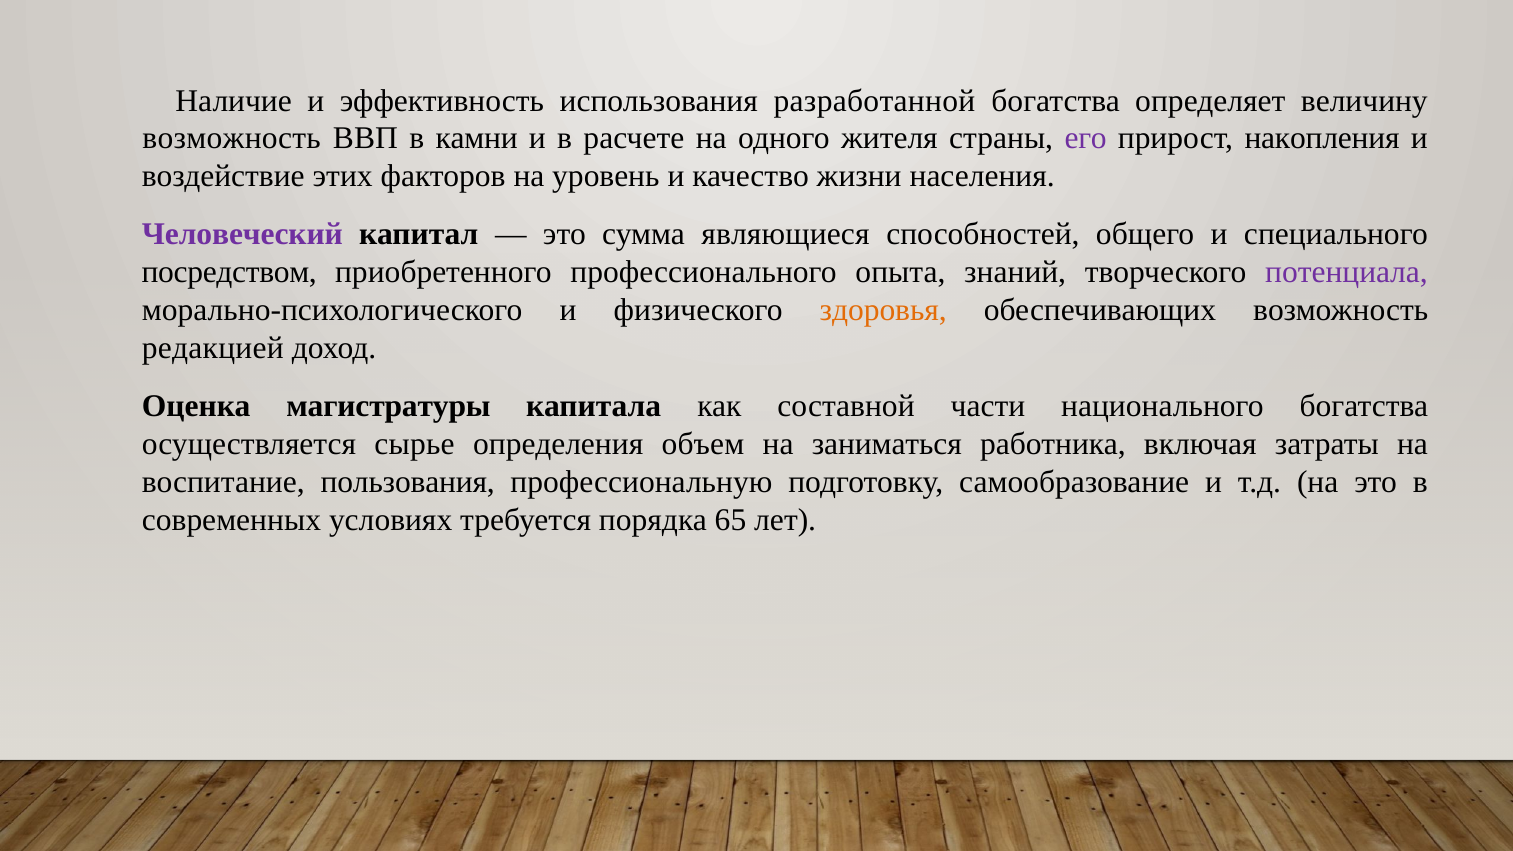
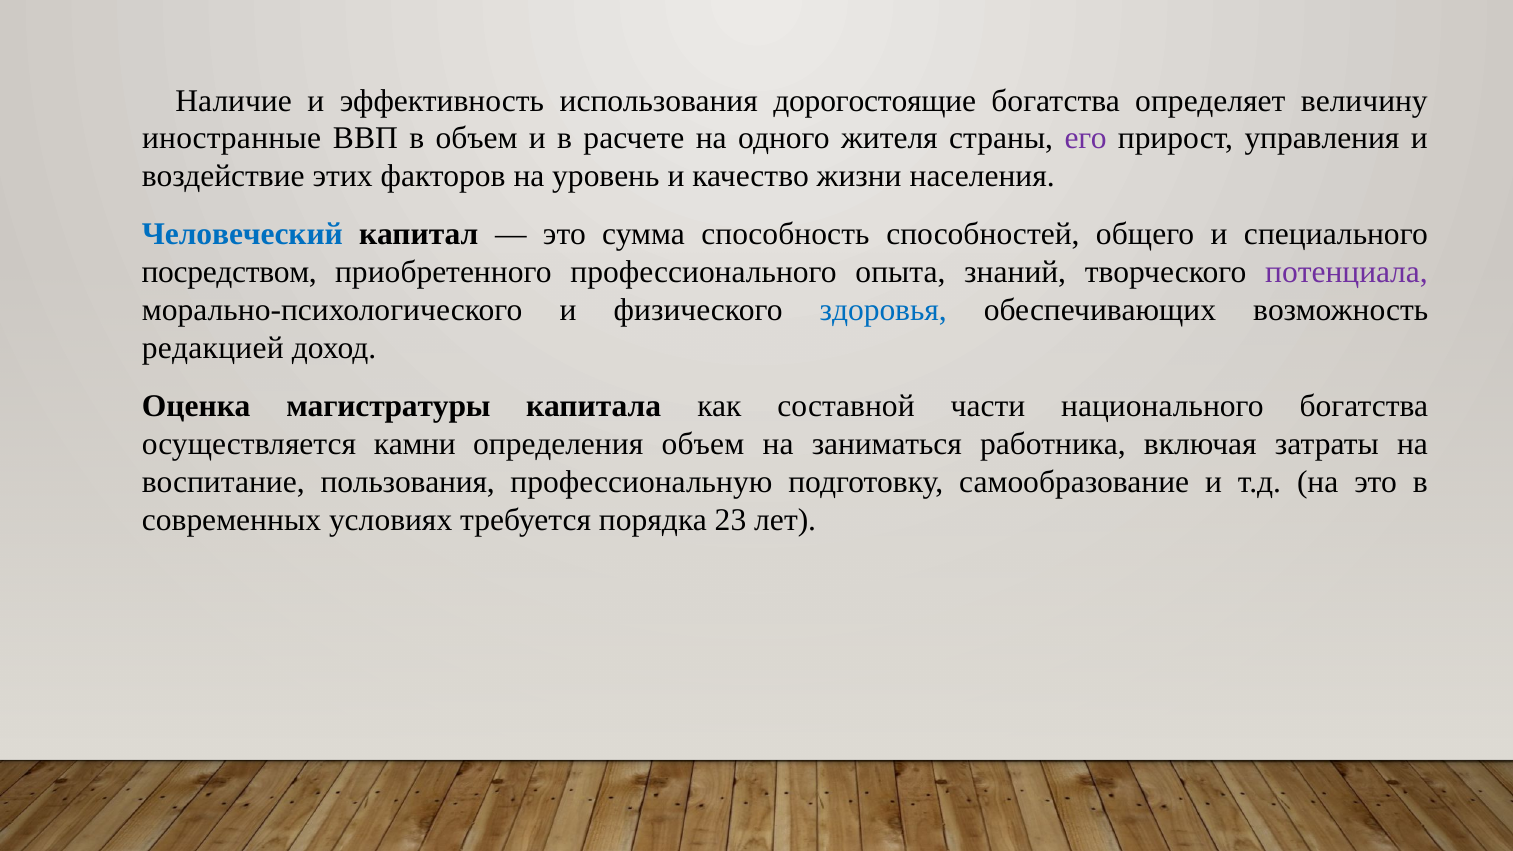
разработанной: разработанной -> дорогостоящие
возможность at (232, 139): возможность -> иностранные
в камни: камни -> объем
накопления: накопления -> управления
Человеческий colour: purple -> blue
являющиеся: являющиеся -> способность
здоровья colour: orange -> blue
сырье: сырье -> камни
65: 65 -> 23
